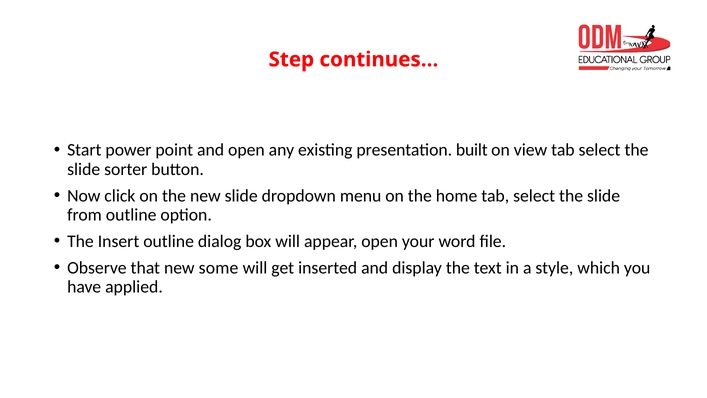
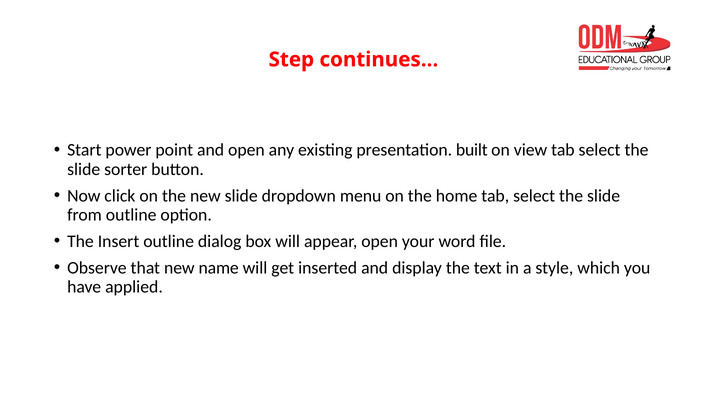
some: some -> name
